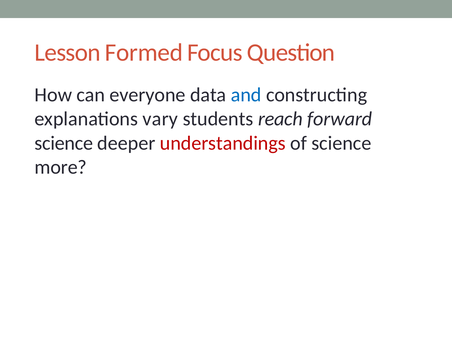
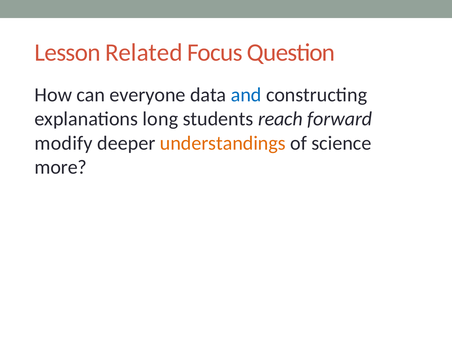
Formed: Formed -> Related
vary: vary -> long
science at (64, 143): science -> modify
understandings colour: red -> orange
